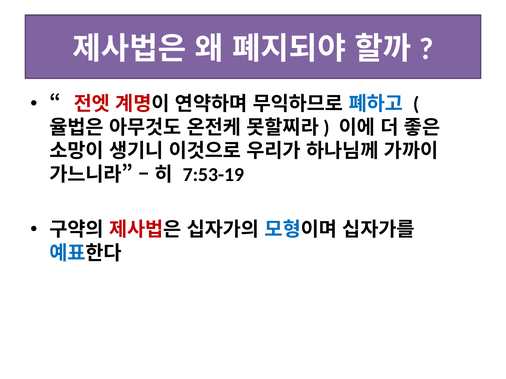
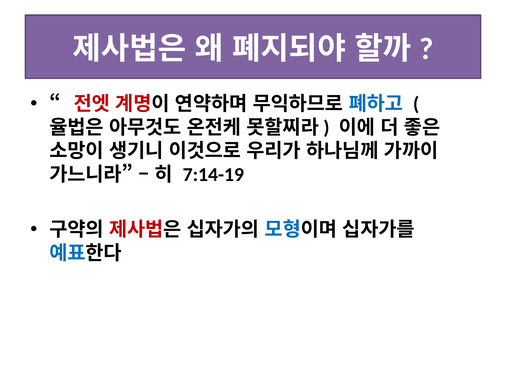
7:53-19: 7:53-19 -> 7:14-19
